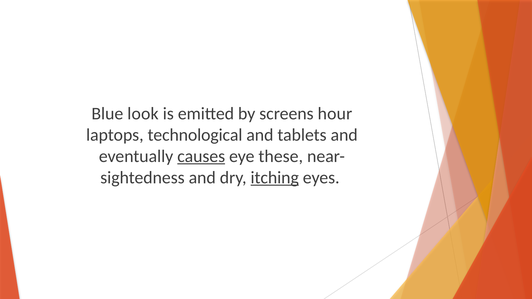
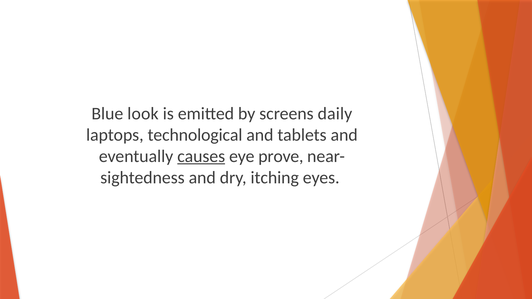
hour: hour -> daily
these: these -> prove
itching underline: present -> none
